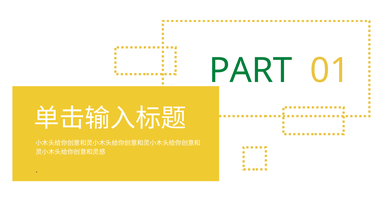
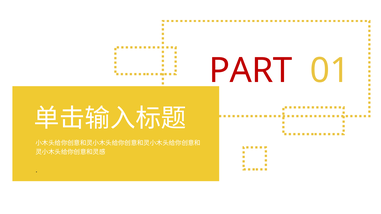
PART colour: green -> red
